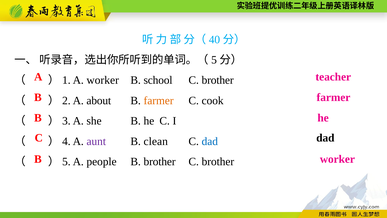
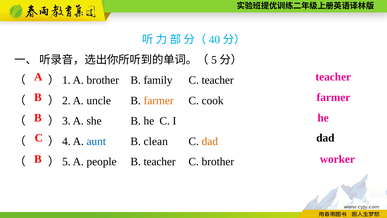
A worker: worker -> brother
school: school -> family
brother at (218, 80): brother -> teacher
about: about -> uncle
aunt colour: purple -> blue
dad at (210, 141) colour: blue -> orange
B brother: brother -> teacher
